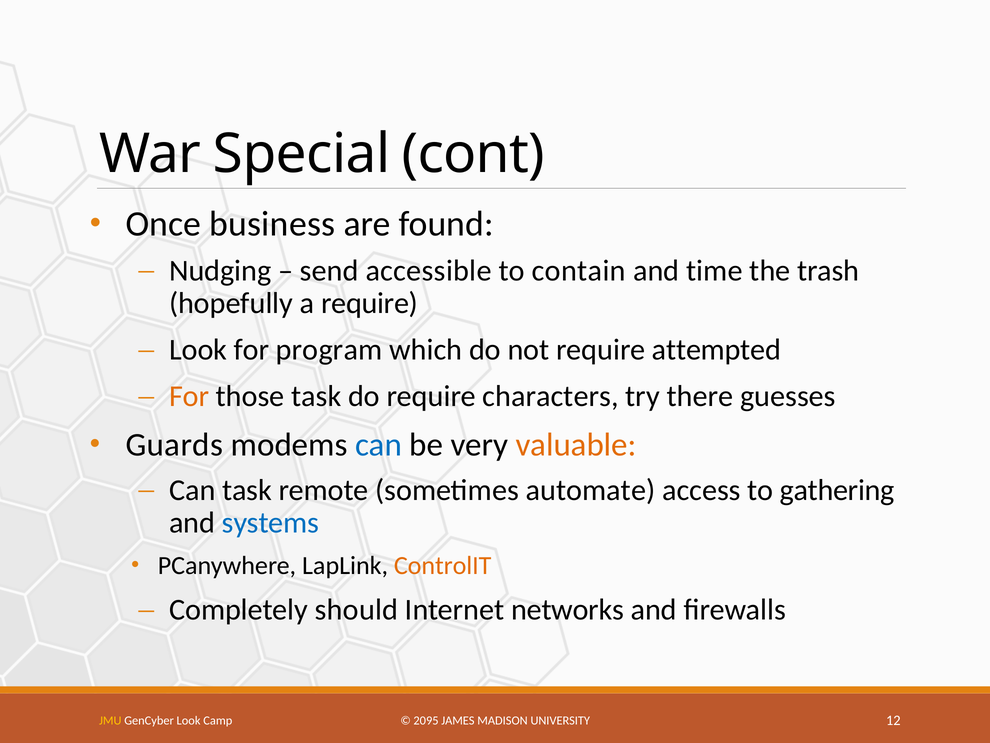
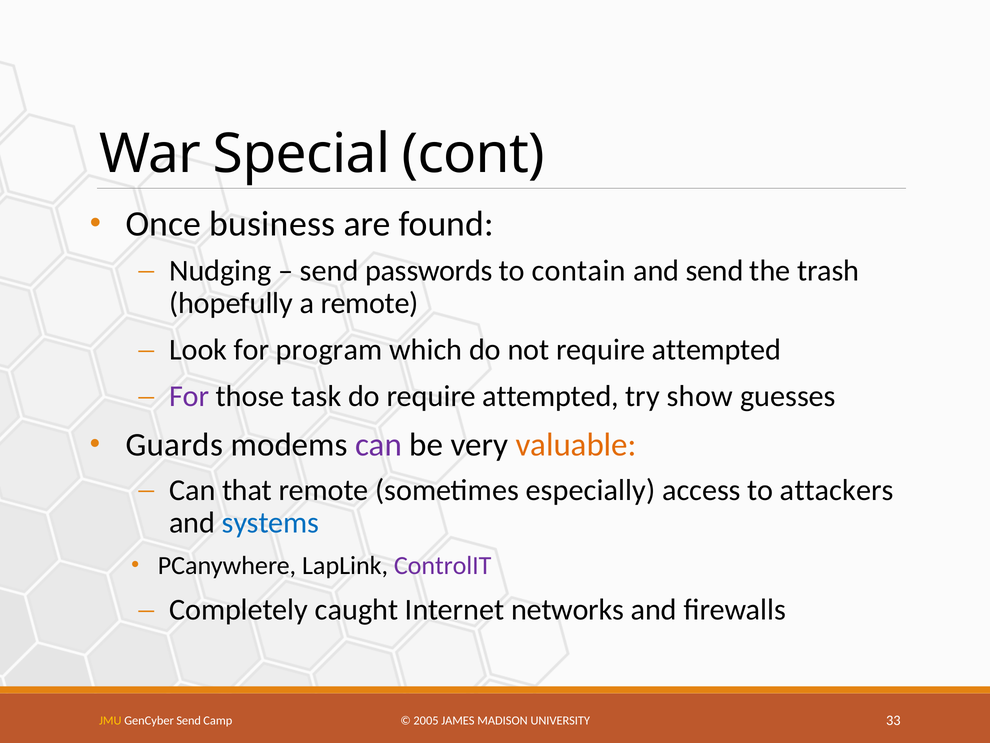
accessible: accessible -> passwords
and time: time -> send
a require: require -> remote
For at (189, 396) colour: orange -> purple
do require characters: characters -> attempted
there: there -> show
can at (379, 445) colour: blue -> purple
Can task: task -> that
automate: automate -> especially
gathering: gathering -> attackers
ControlIT colour: orange -> purple
should: should -> caught
GenCyber Look: Look -> Send
2095: 2095 -> 2005
12: 12 -> 33
